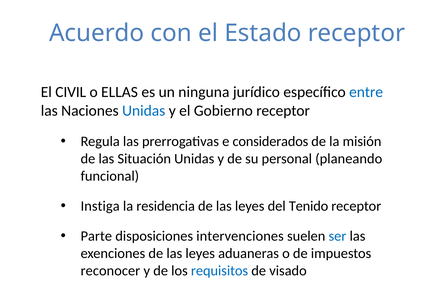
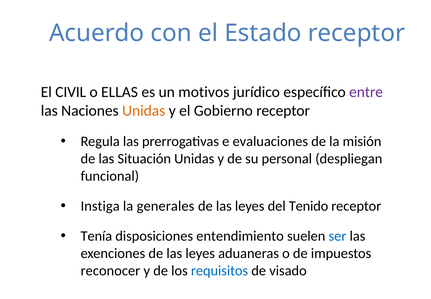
ninguna: ninguna -> motivos
entre colour: blue -> purple
Unidas at (144, 111) colour: blue -> orange
considerados: considerados -> evaluaciones
planeando: planeando -> despliegan
residencia: residencia -> generales
Parte: Parte -> Tenía
intervenciones: intervenciones -> entendimiento
